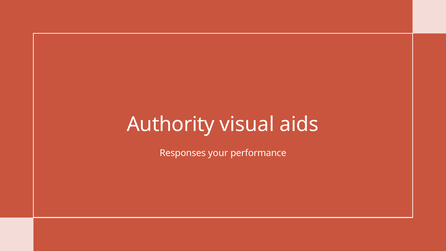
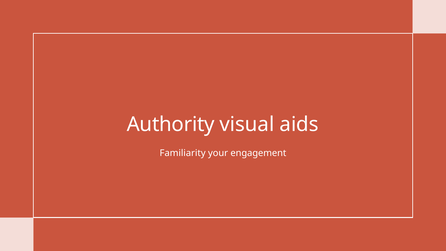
Responses: Responses -> Familiarity
performance: performance -> engagement
